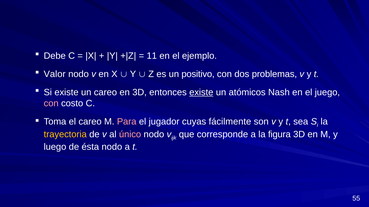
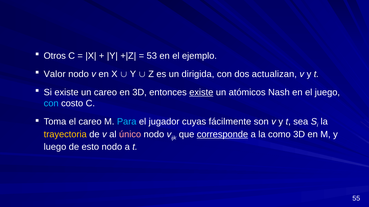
Debe: Debe -> Otros
11: 11 -> 53
positivo: positivo -> dirigida
problemas: problemas -> actualizan
con at (51, 104) colour: pink -> light blue
Para colour: pink -> light blue
corresponde underline: none -> present
figura: figura -> como
ésta: ésta -> esto
